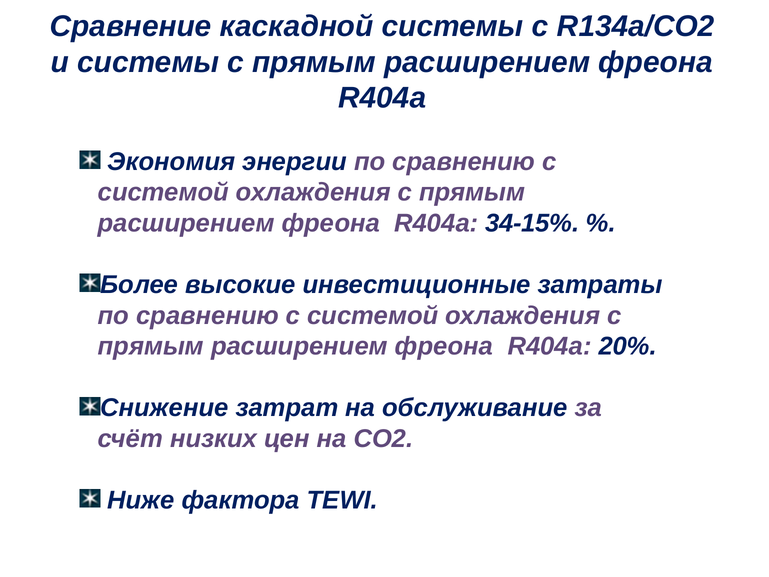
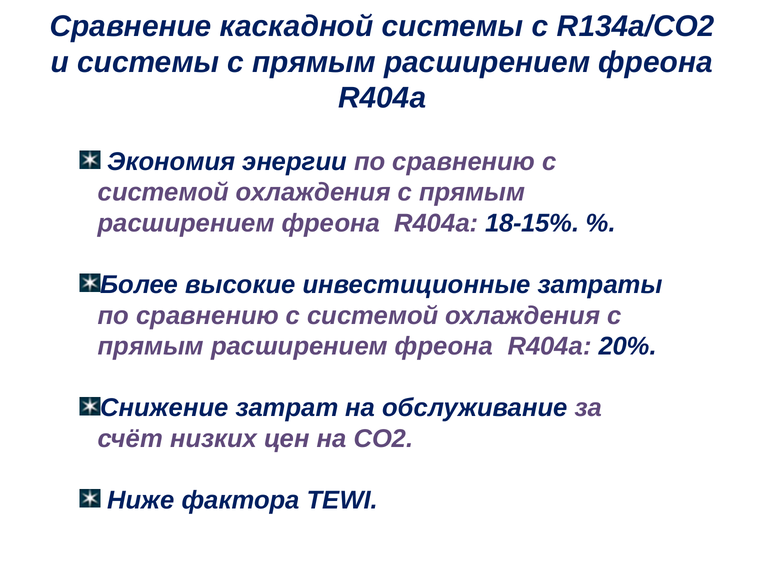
34-15%: 34-15% -> 18-15%
